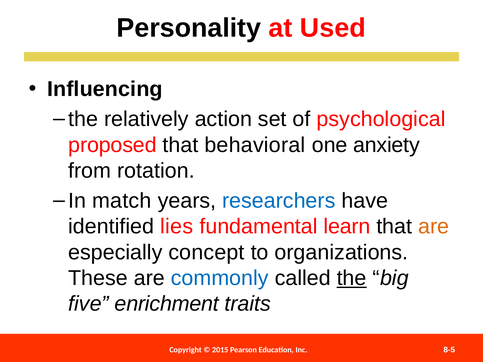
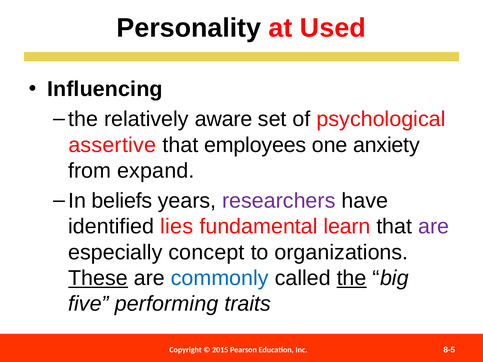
action: action -> aware
proposed: proposed -> assertive
behavioral: behavioral -> employees
rotation: rotation -> expand
match: match -> beliefs
researchers colour: blue -> purple
are at (434, 227) colour: orange -> purple
These underline: none -> present
enrichment: enrichment -> performing
